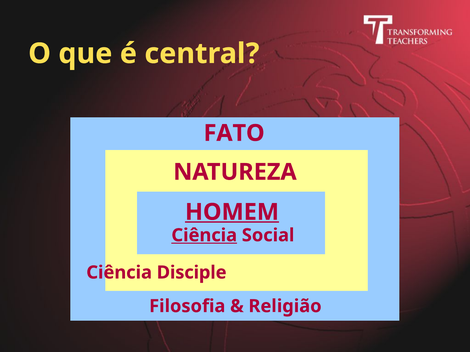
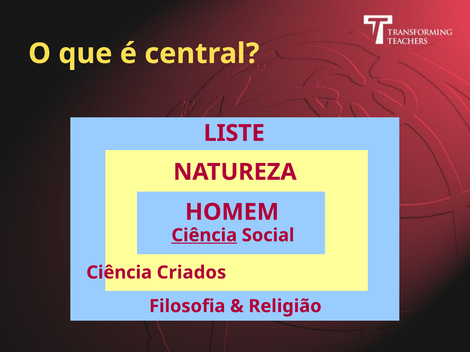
FATO: FATO -> LISTE
HOMEM underline: present -> none
Disciple: Disciple -> Criados
